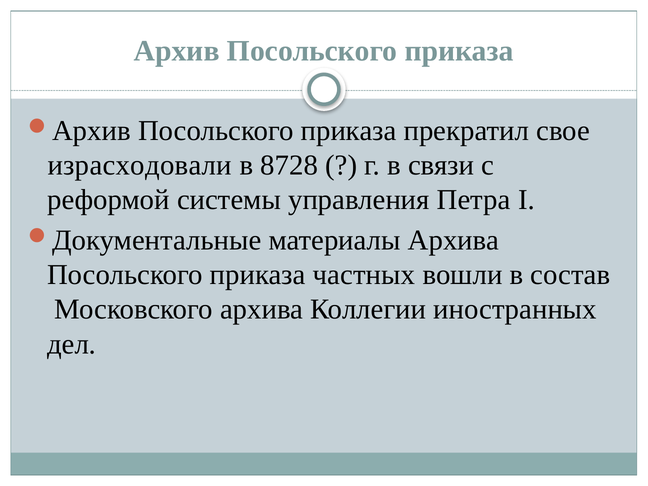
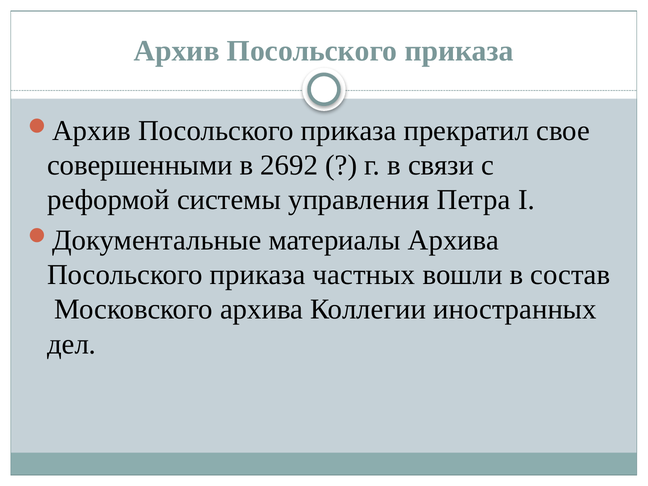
израсходовали: израсходовали -> совершенными
8728: 8728 -> 2692
